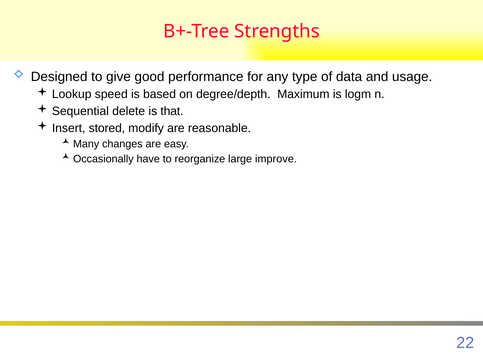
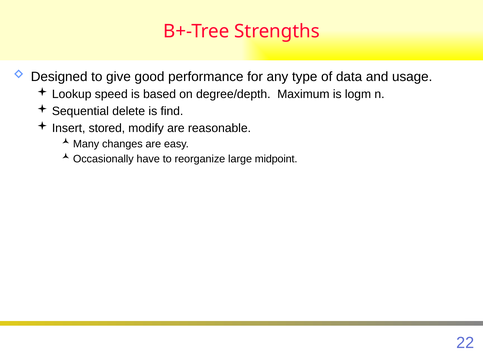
that: that -> find
improve: improve -> midpoint
